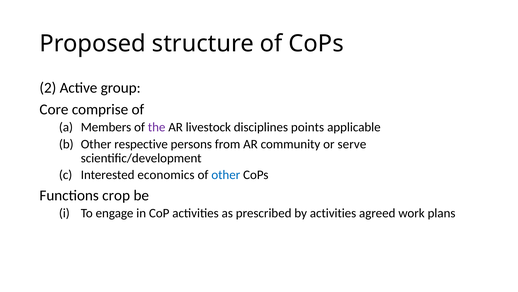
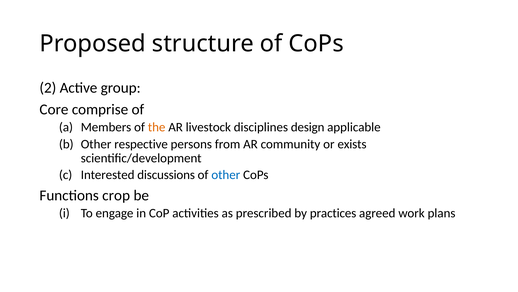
the colour: purple -> orange
points: points -> design
serve: serve -> exists
economics: economics -> discussions
by activities: activities -> practices
